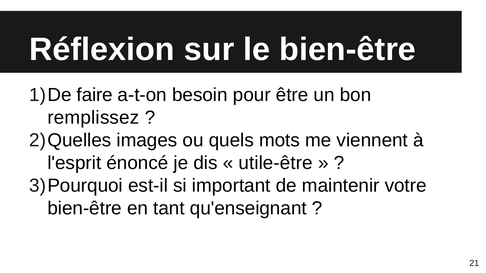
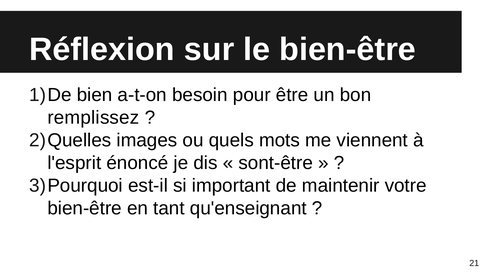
faire: faire -> bien
utile-être: utile-être -> sont-être
